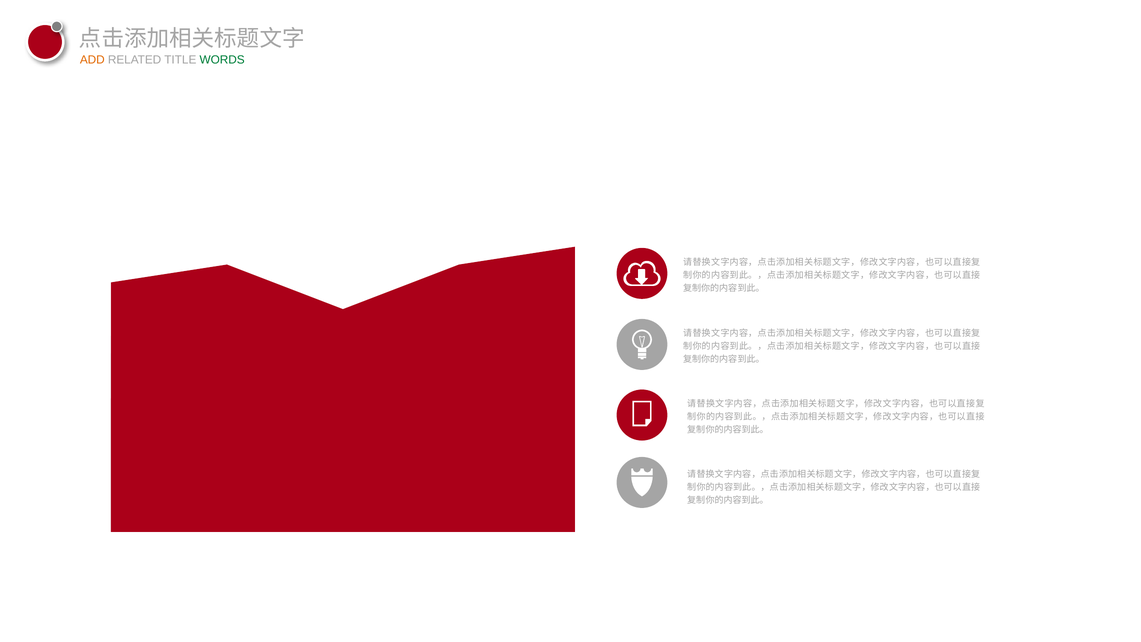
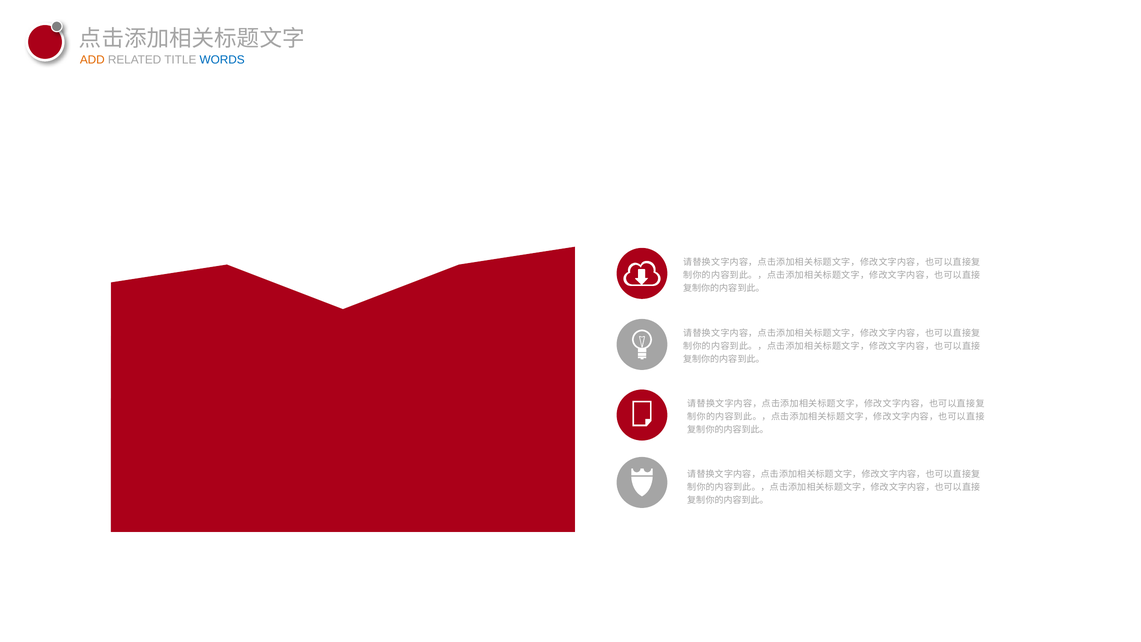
WORDS colour: green -> blue
